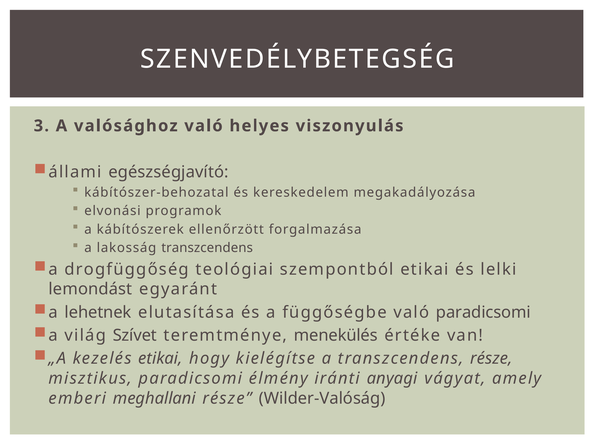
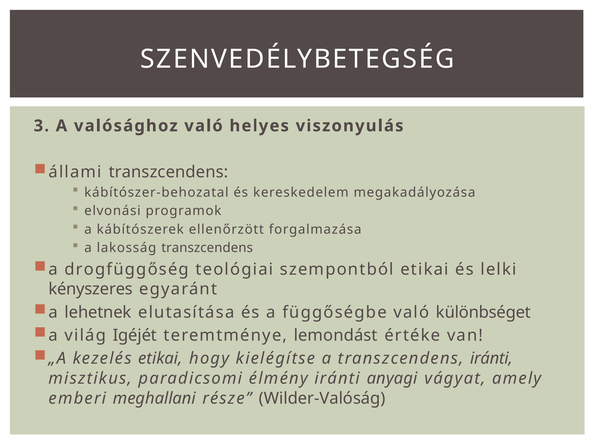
állami egészségjavító: egészségjavító -> transzcendens
lemondást: lemondást -> kényszeres
való paradicsomi: paradicsomi -> különbséget
Szívet: Szívet -> Igéjét
menekülés: menekülés -> lemondást
transzcendens része: része -> iránti
